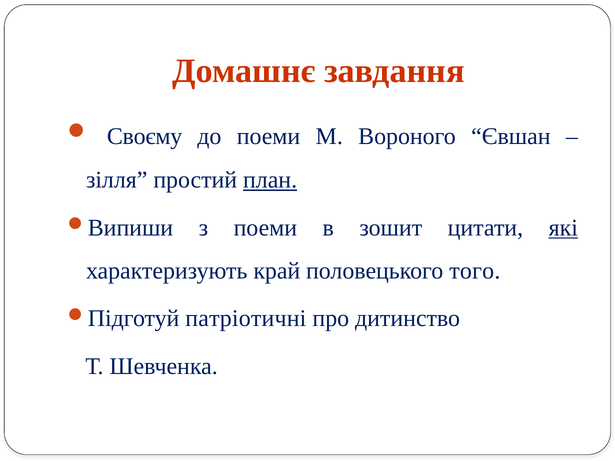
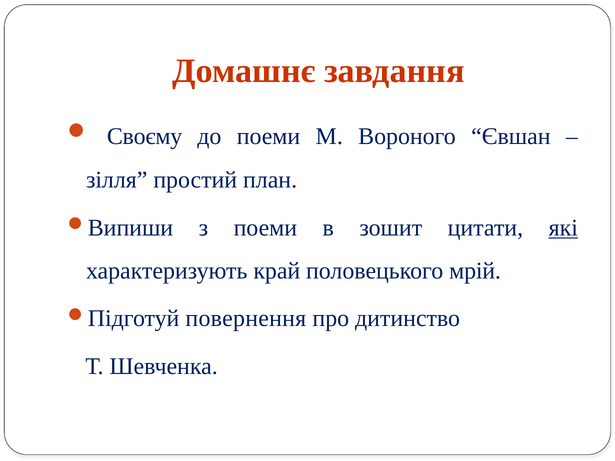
план underline: present -> none
того: того -> мрій
патріотичні: патріотичні -> повернення
